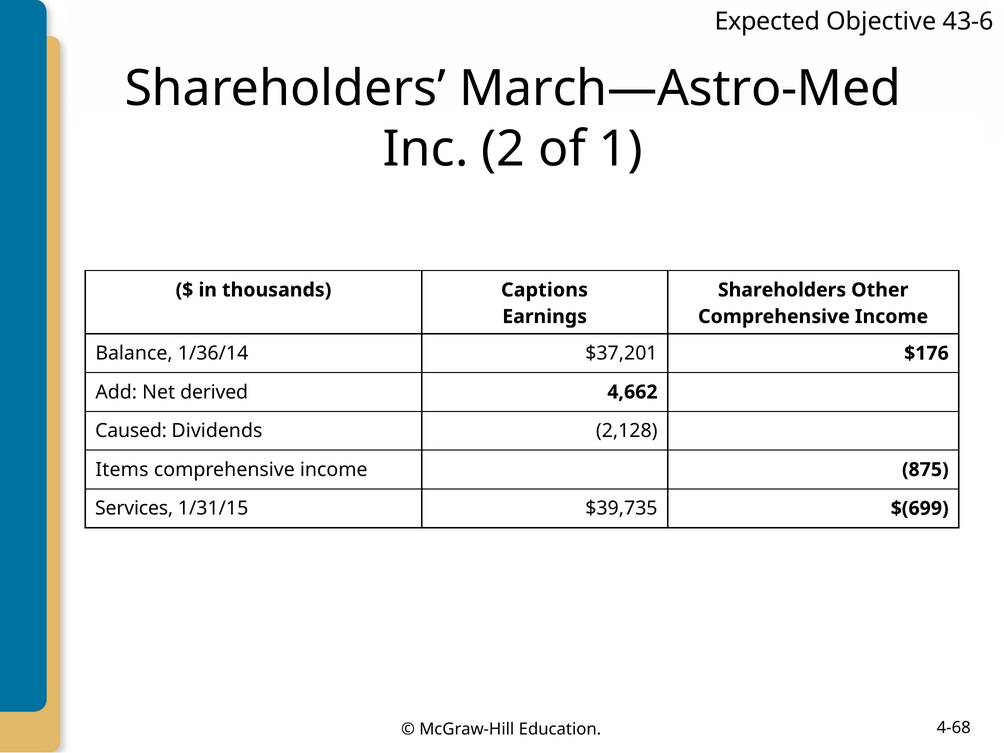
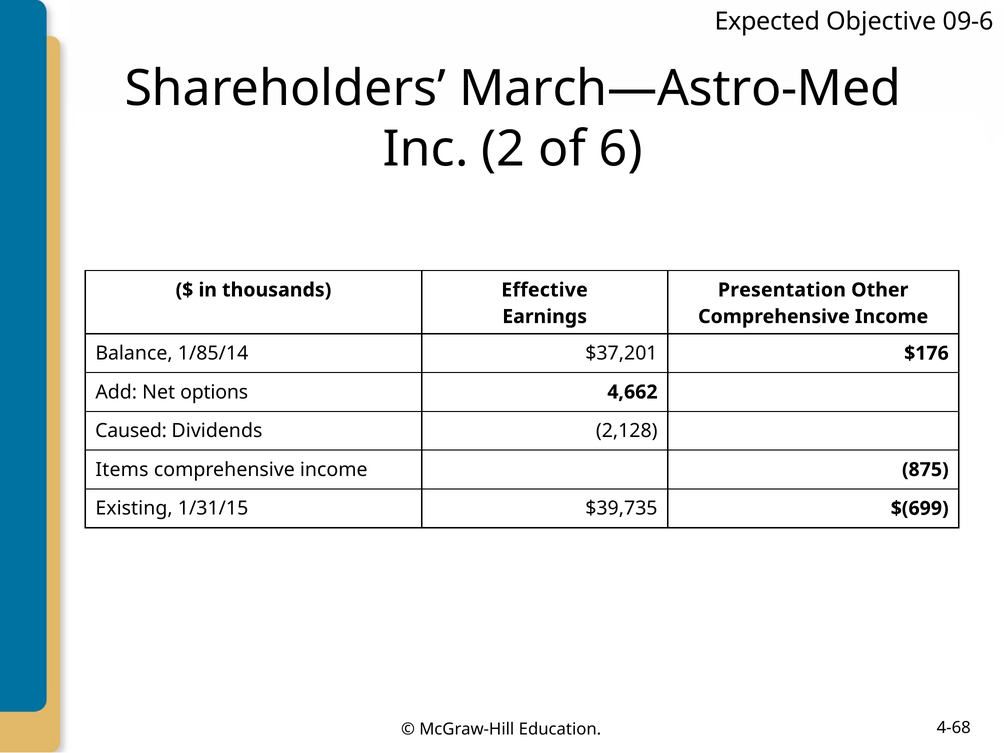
43-6: 43-6 -> 09-6
1: 1 -> 6
Captions: Captions -> Effective
Shareholders at (782, 290): Shareholders -> Presentation
1/36/14: 1/36/14 -> 1/85/14
derived: derived -> options
Services: Services -> Existing
